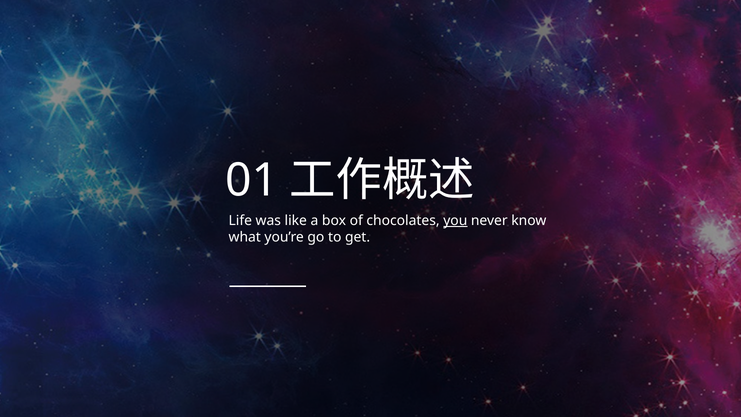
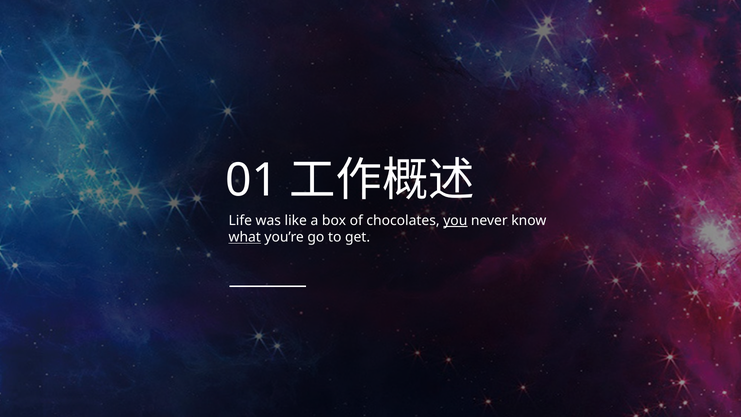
what underline: none -> present
